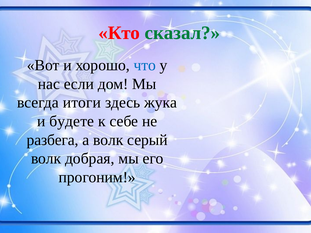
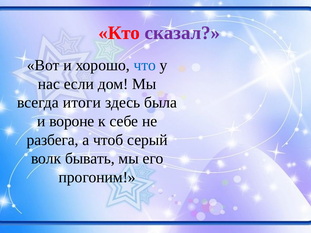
сказал colour: green -> purple
жука: жука -> была
будете: будете -> вороне
а волк: волк -> чтоб
добрая: добрая -> бывать
